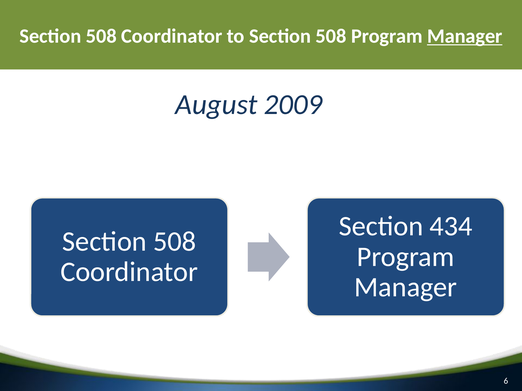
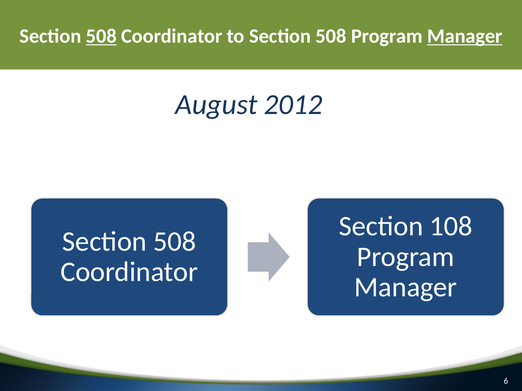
508 at (101, 36) underline: none -> present
2009: 2009 -> 2012
434: 434 -> 108
